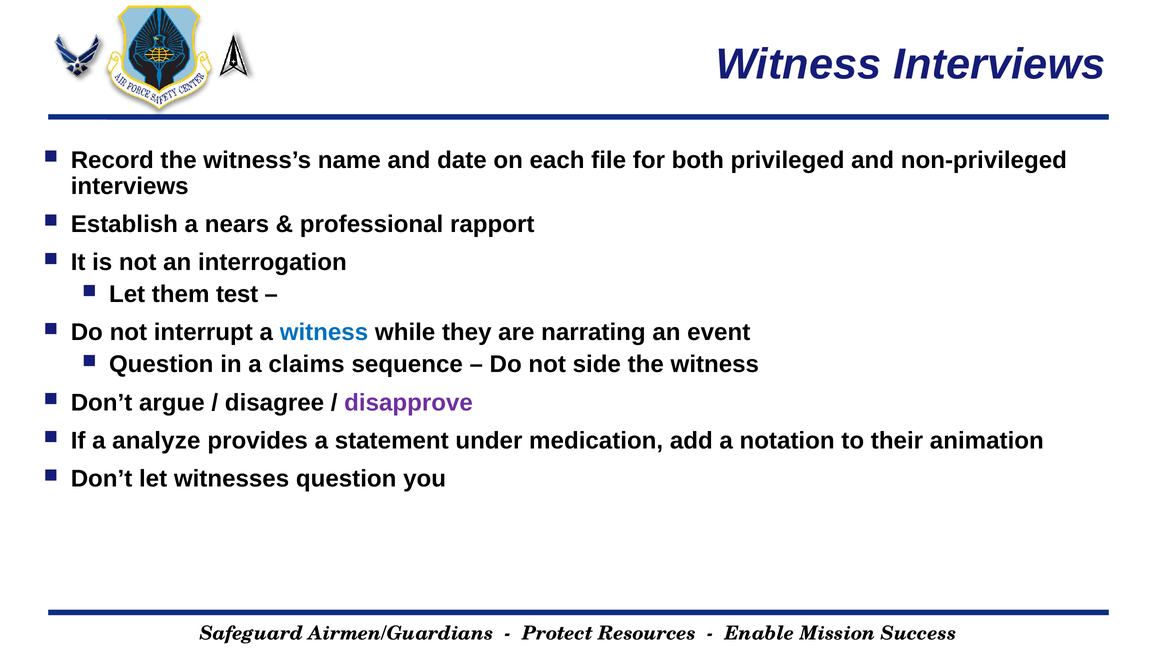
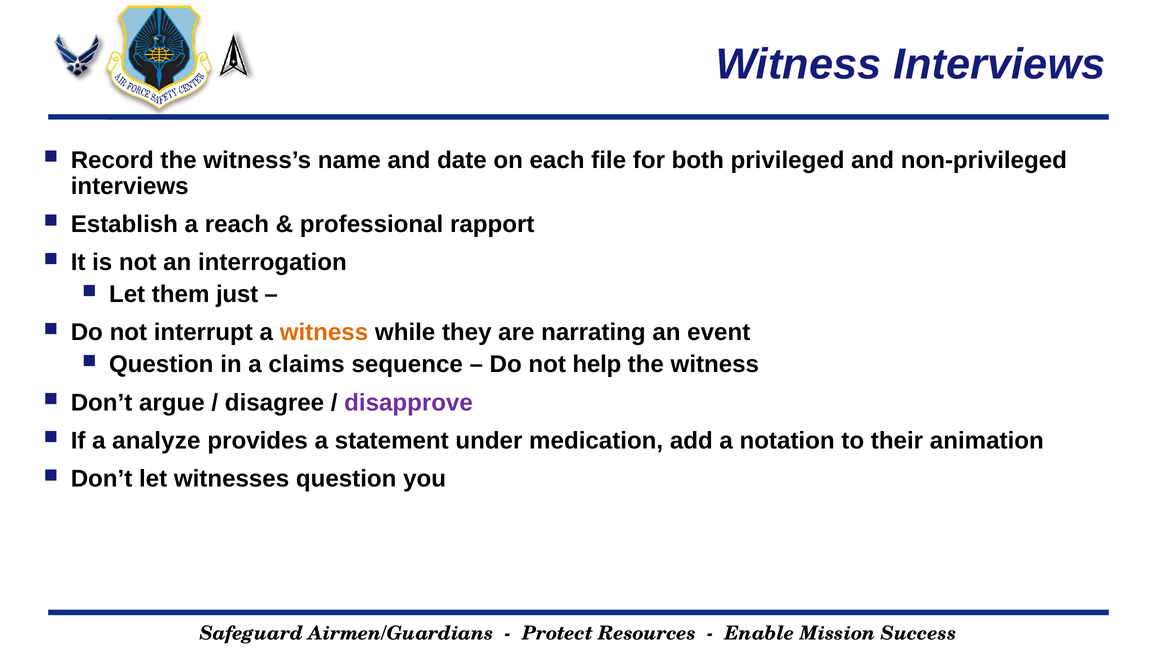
nears: nears -> reach
test: test -> just
witness at (324, 332) colour: blue -> orange
side: side -> help
